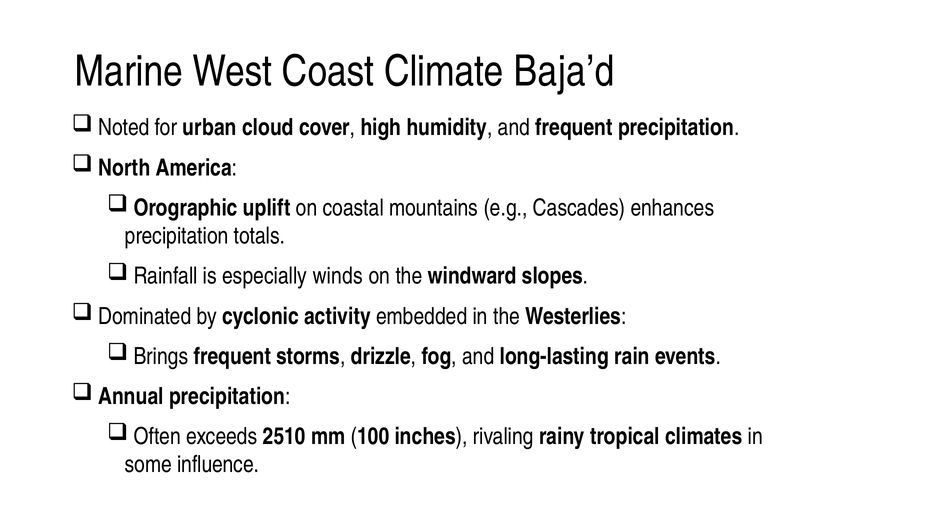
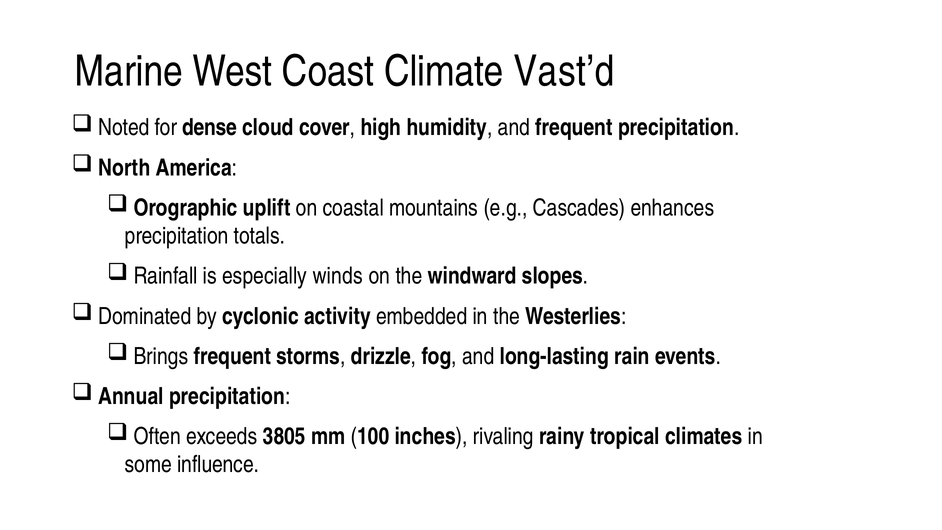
Baja’d: Baja’d -> Vast’d
urban: urban -> dense
2510: 2510 -> 3805
